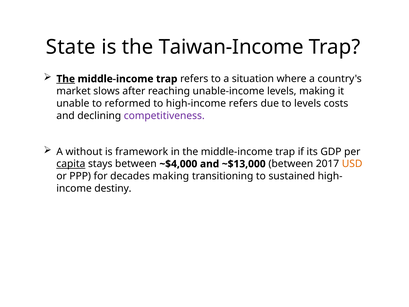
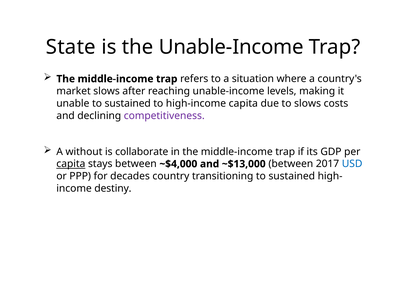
the Taiwan-Income: Taiwan-Income -> Unable-Income
The at (66, 79) underline: present -> none
unable to reformed: reformed -> sustained
high-income refers: refers -> capita
to levels: levels -> slows
framework: framework -> collaborate
USD colour: orange -> blue
decades making: making -> country
